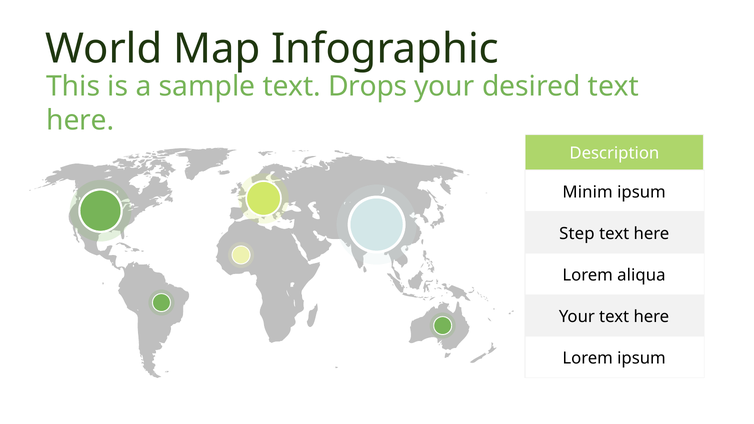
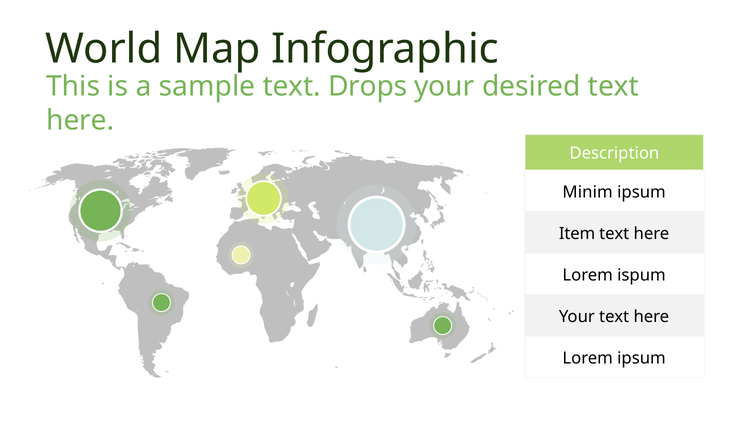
Step: Step -> Item
aliqua: aliqua -> ispum
